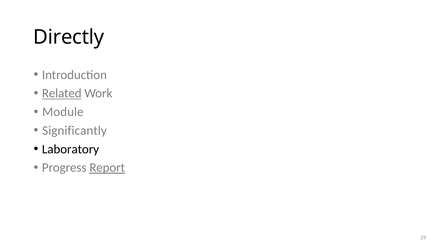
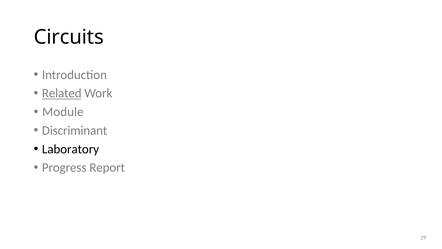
Directly: Directly -> Circuits
Significantly: Significantly -> Discriminant
Report underline: present -> none
